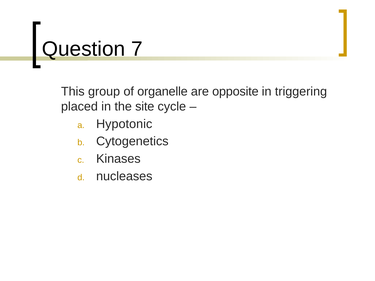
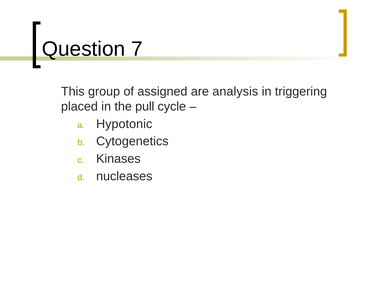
organelle: organelle -> assigned
opposite: opposite -> analysis
site: site -> pull
